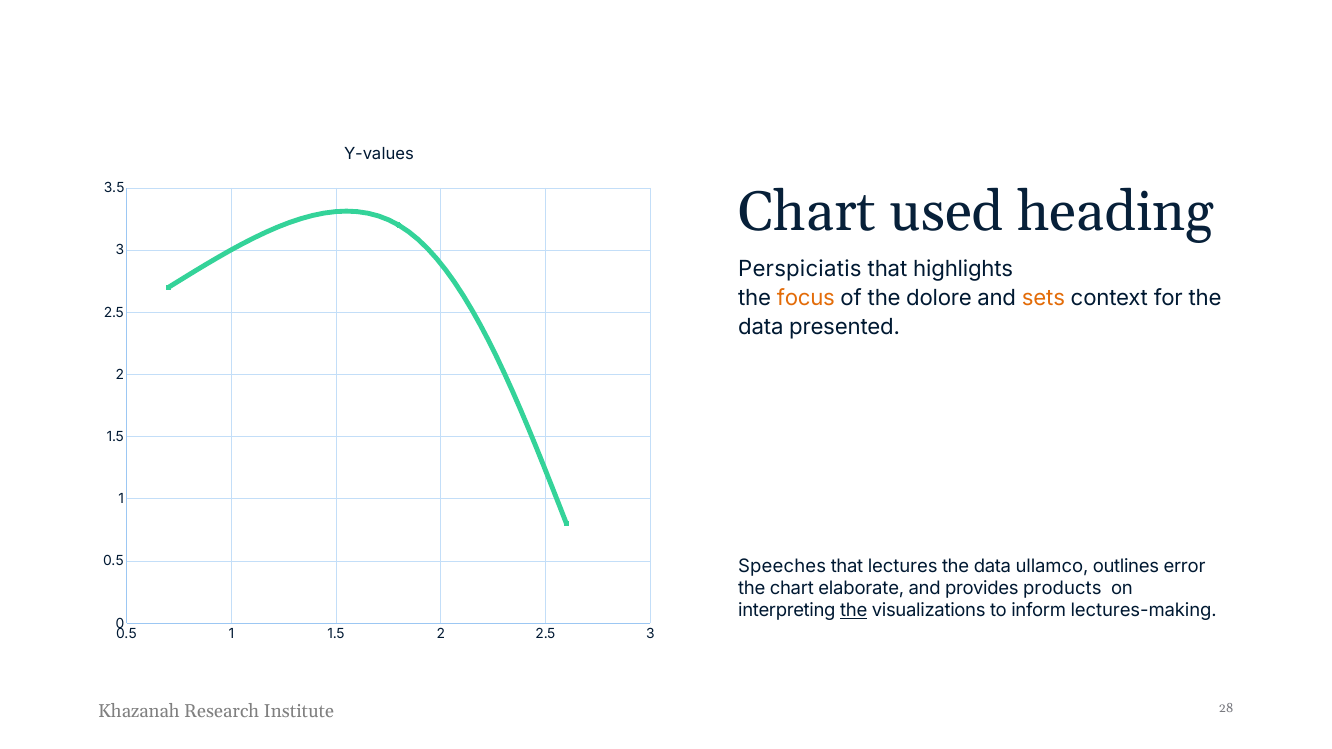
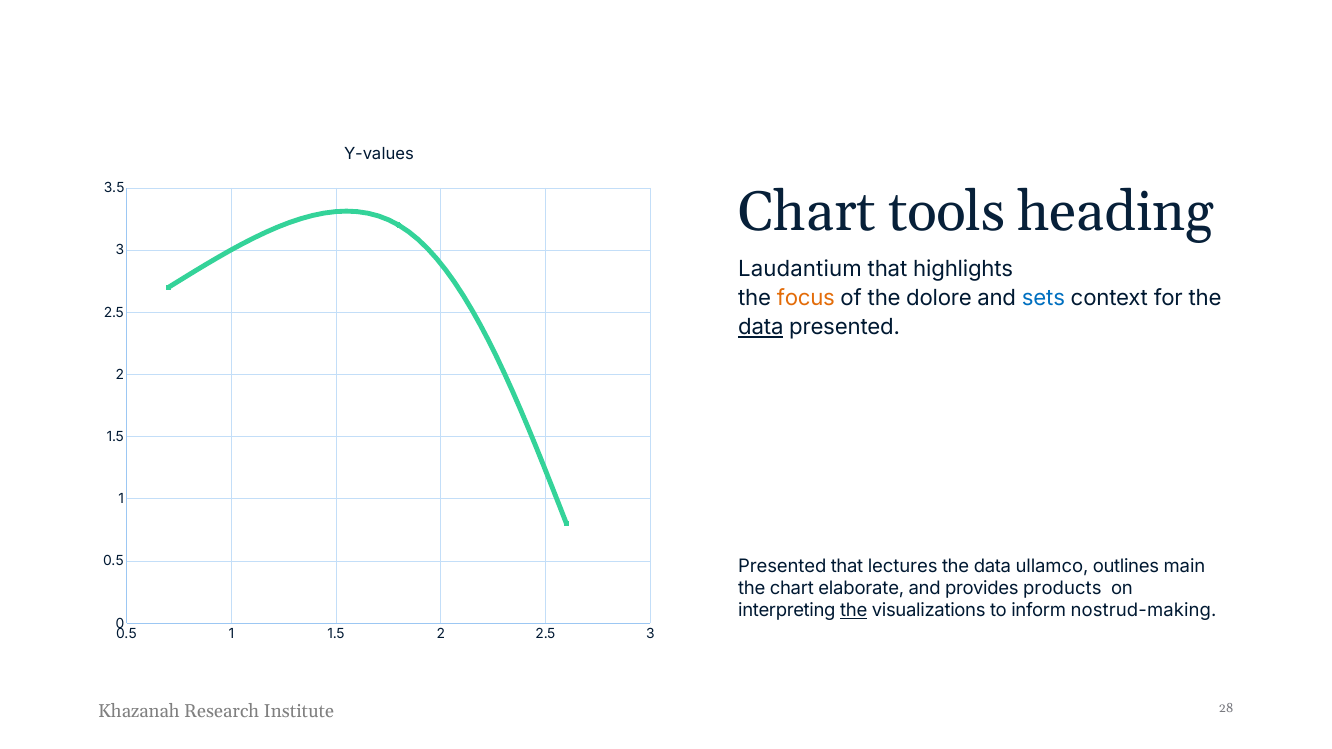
used: used -> tools
Perspiciatis: Perspiciatis -> Laudantium
sets colour: orange -> blue
data at (761, 328) underline: none -> present
Speeches at (782, 566): Speeches -> Presented
error: error -> main
lectures-making: lectures-making -> nostrud-making
